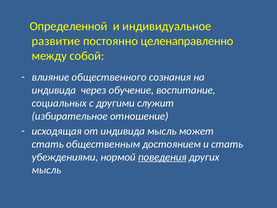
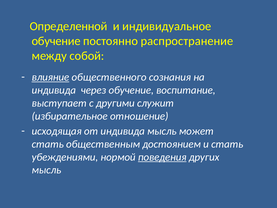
развитие at (56, 41): развитие -> обучение
целенаправленно: целенаправленно -> распространение
влияние underline: none -> present
социальных: социальных -> выступает
